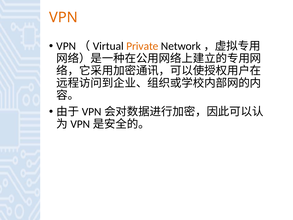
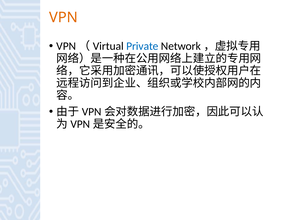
Private colour: orange -> blue
